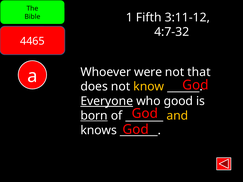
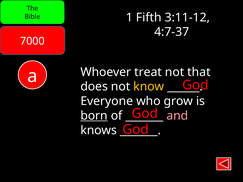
4:7-32: 4:7-32 -> 4:7-37
4465: 4465 -> 7000
were: were -> treat
Everyone underline: present -> none
good: good -> grow
and colour: yellow -> pink
